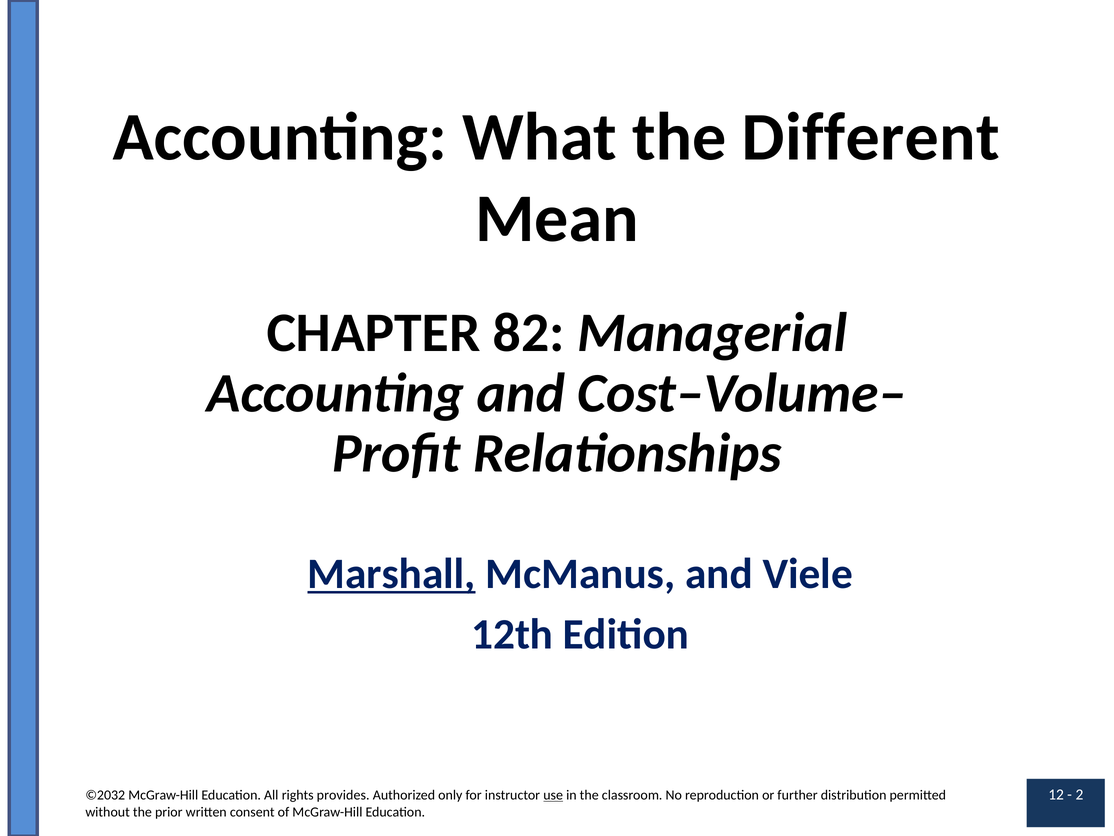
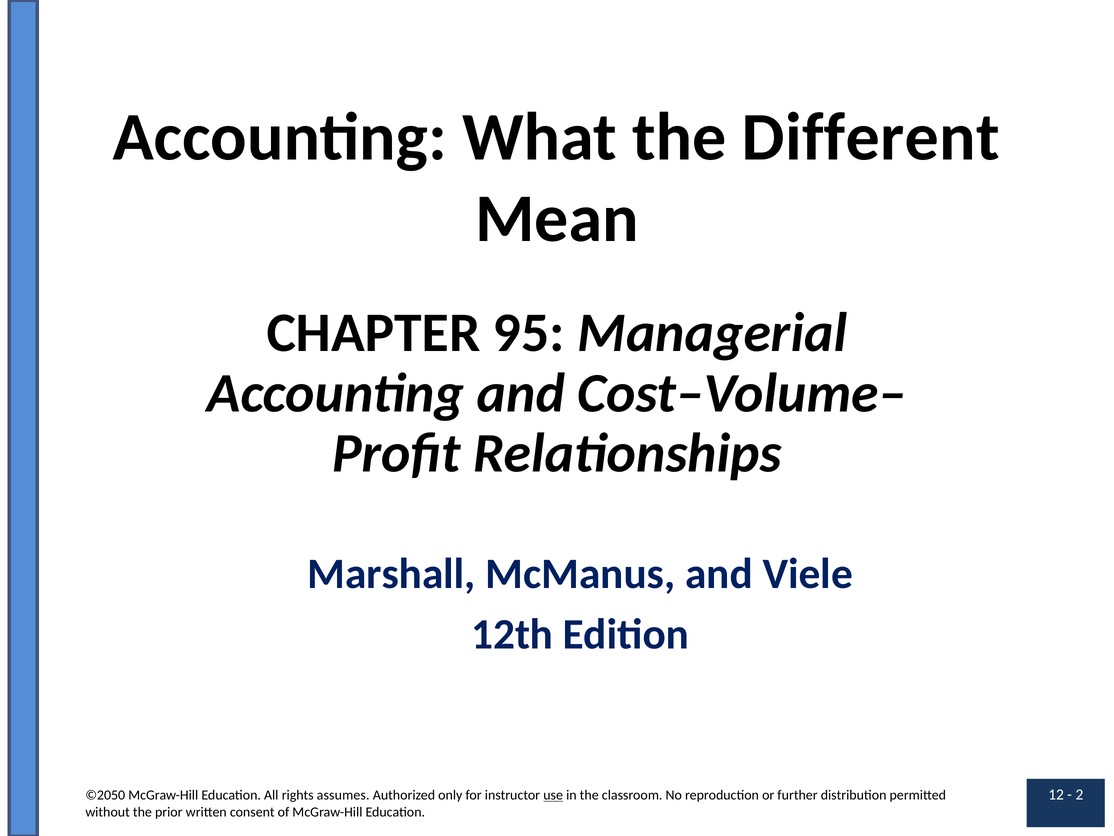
82: 82 -> 95
Marshall underline: present -> none
©2032: ©2032 -> ©2050
provides: provides -> assumes
